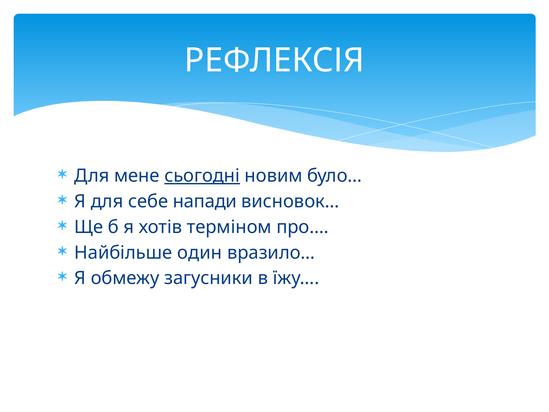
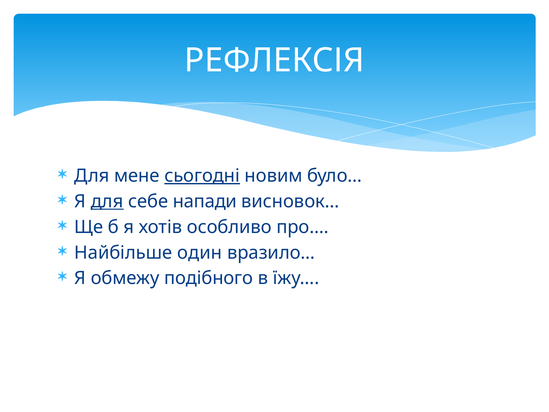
для at (107, 201) underline: none -> present
терміном: терміном -> особливо
загусники: загусники -> подібного
